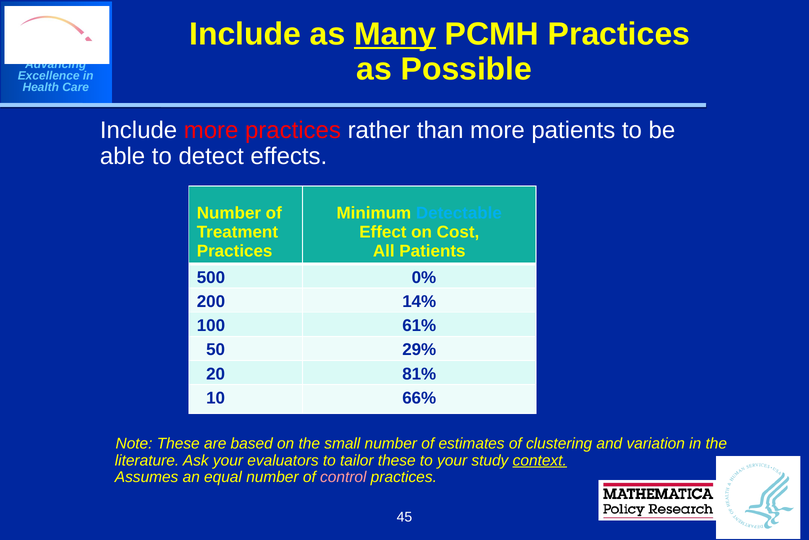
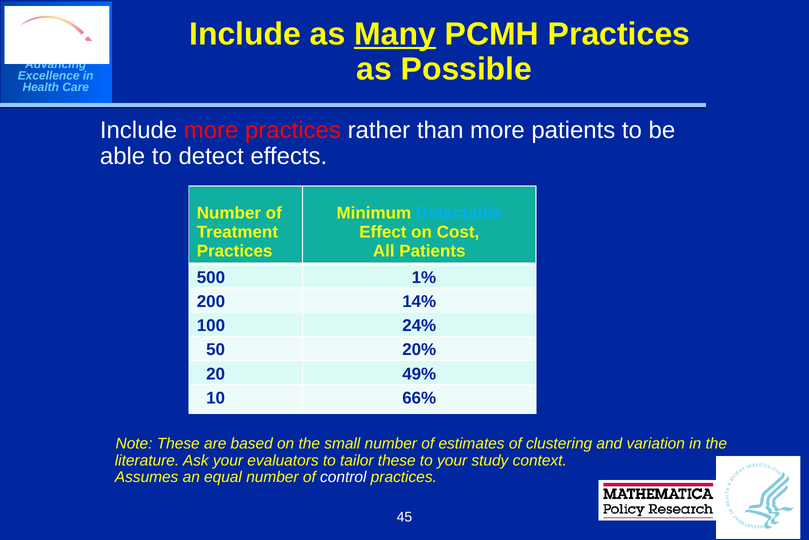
0%: 0% -> 1%
61%: 61% -> 24%
29%: 29% -> 20%
81%: 81% -> 49%
context underline: present -> none
control colour: pink -> white
